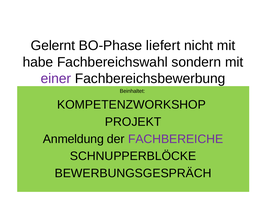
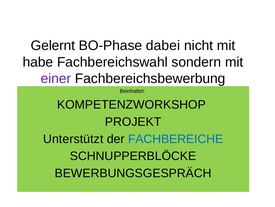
liefert: liefert -> dabei
Anmeldung: Anmeldung -> Unterstützt
FACHBEREICHE colour: purple -> blue
